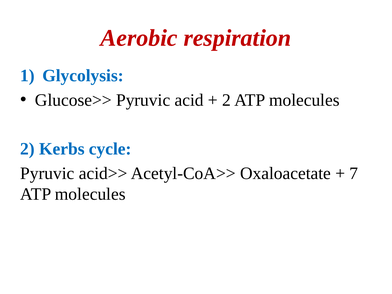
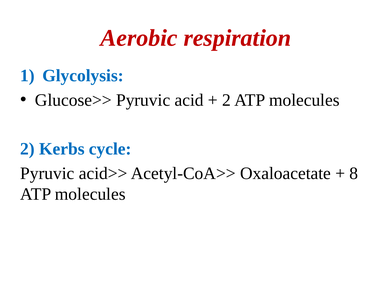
7: 7 -> 8
